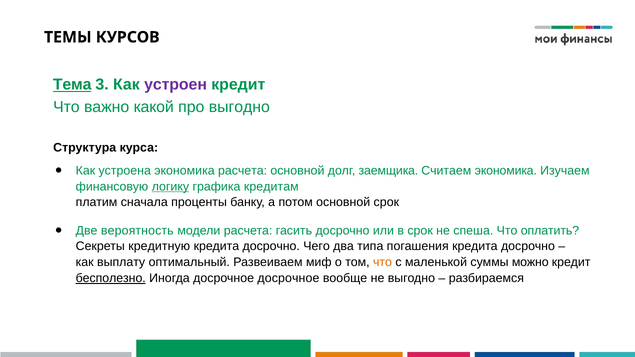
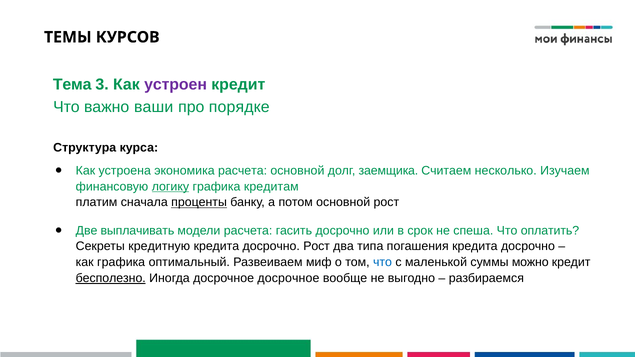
Тема underline: present -> none
какой: какой -> ваши
про выгодно: выгодно -> порядке
Считаем экономика: экономика -> несколько
проценты underline: none -> present
основной срок: срок -> рост
вероятность: вероятность -> выплачивать
досрочно Чего: Чего -> Рост
как выплату: выплату -> графика
что at (383, 262) colour: orange -> blue
